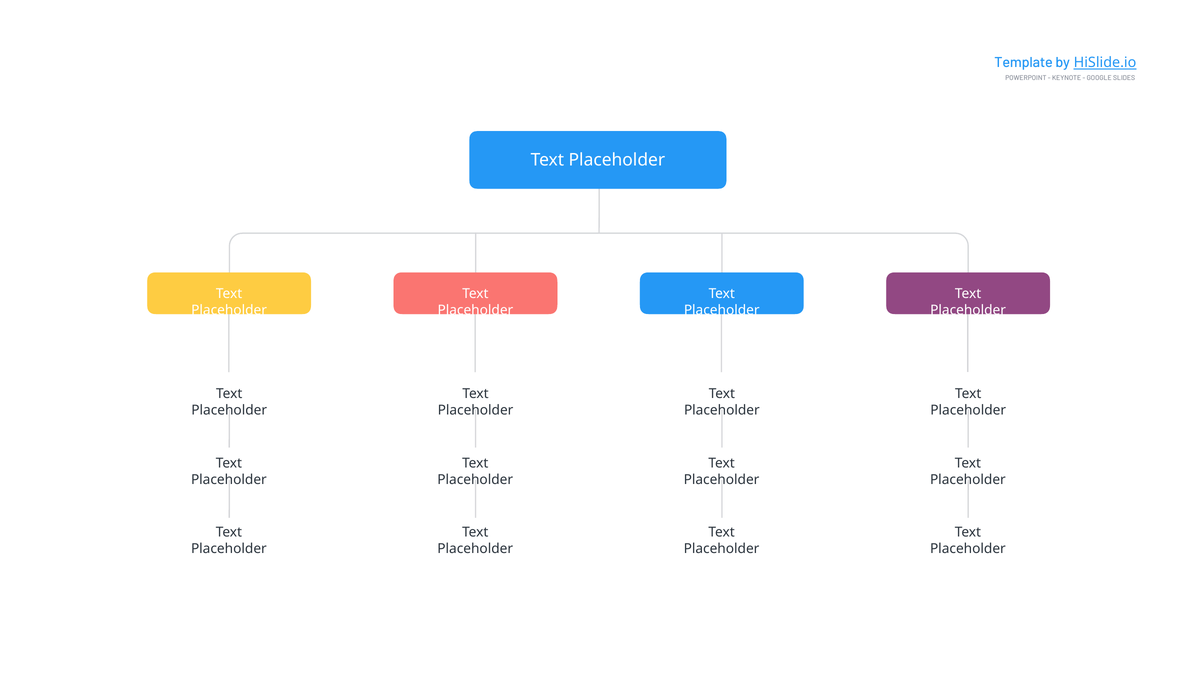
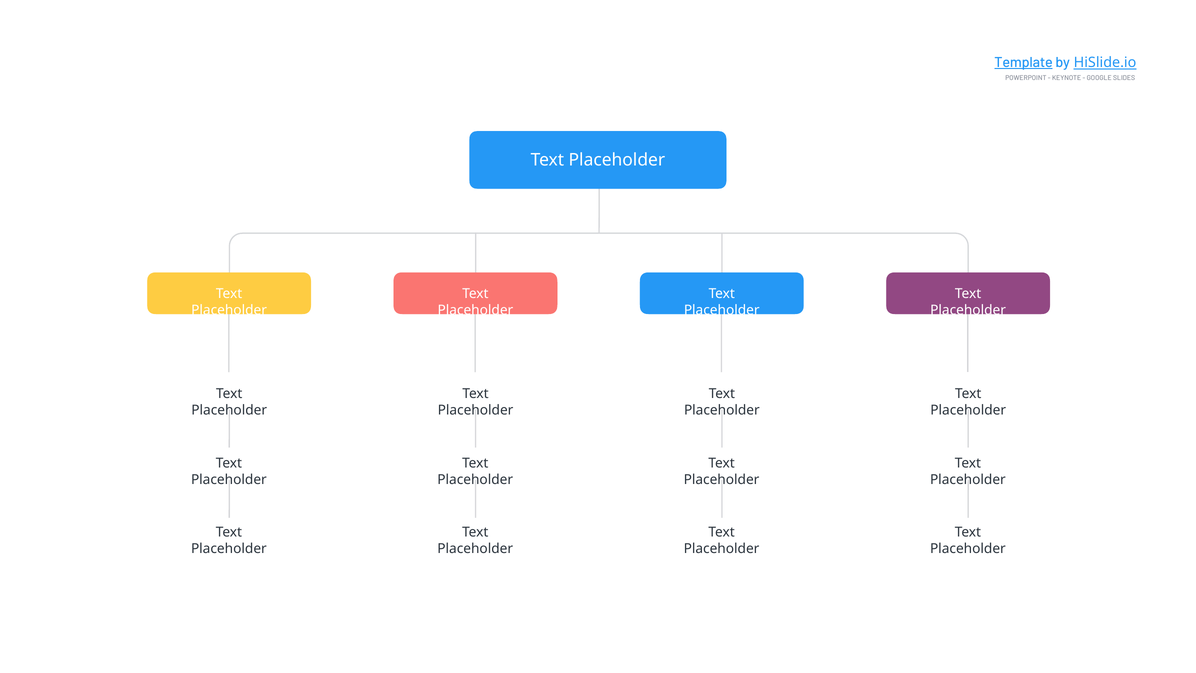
Template underline: none -> present
